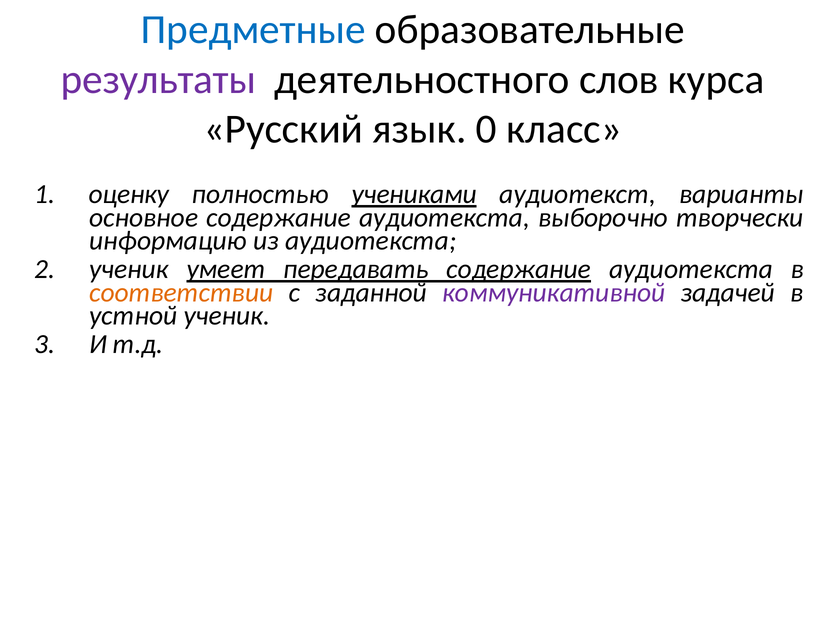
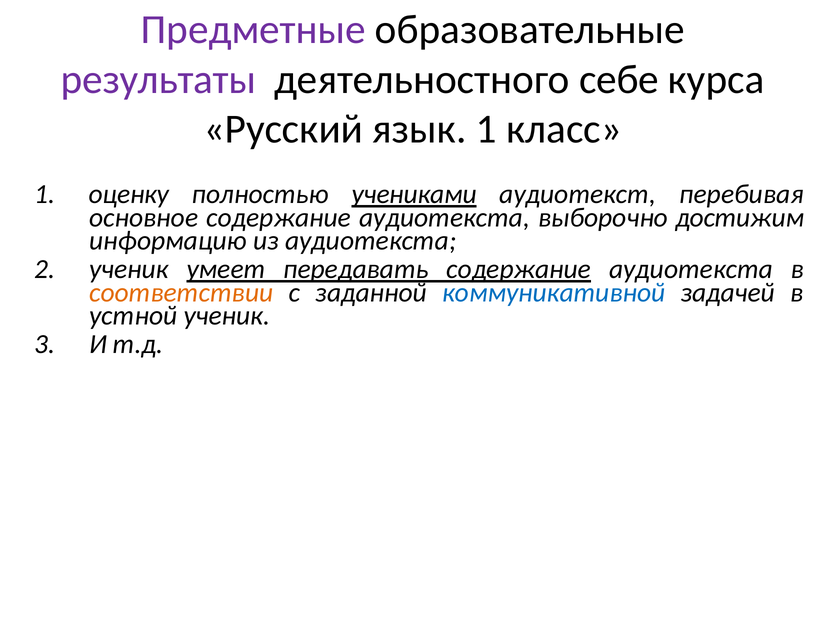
Предметные colour: blue -> purple
слов: слов -> себе
язык 0: 0 -> 1
варианты: варианты -> перебивая
творчески: творчески -> достижим
коммуникативной colour: purple -> blue
